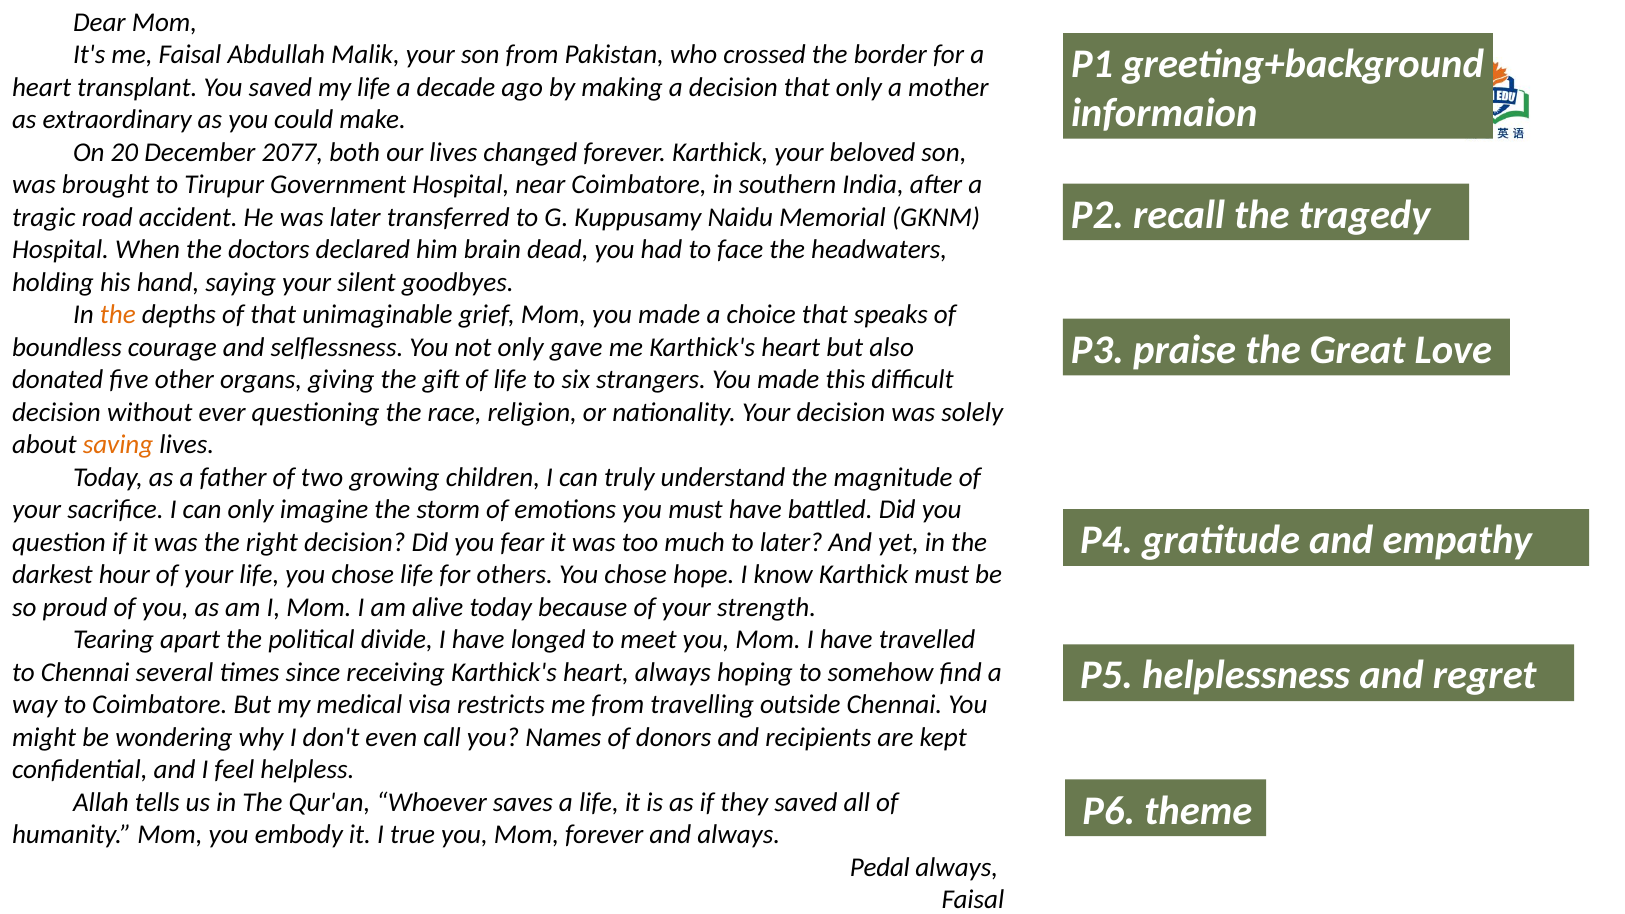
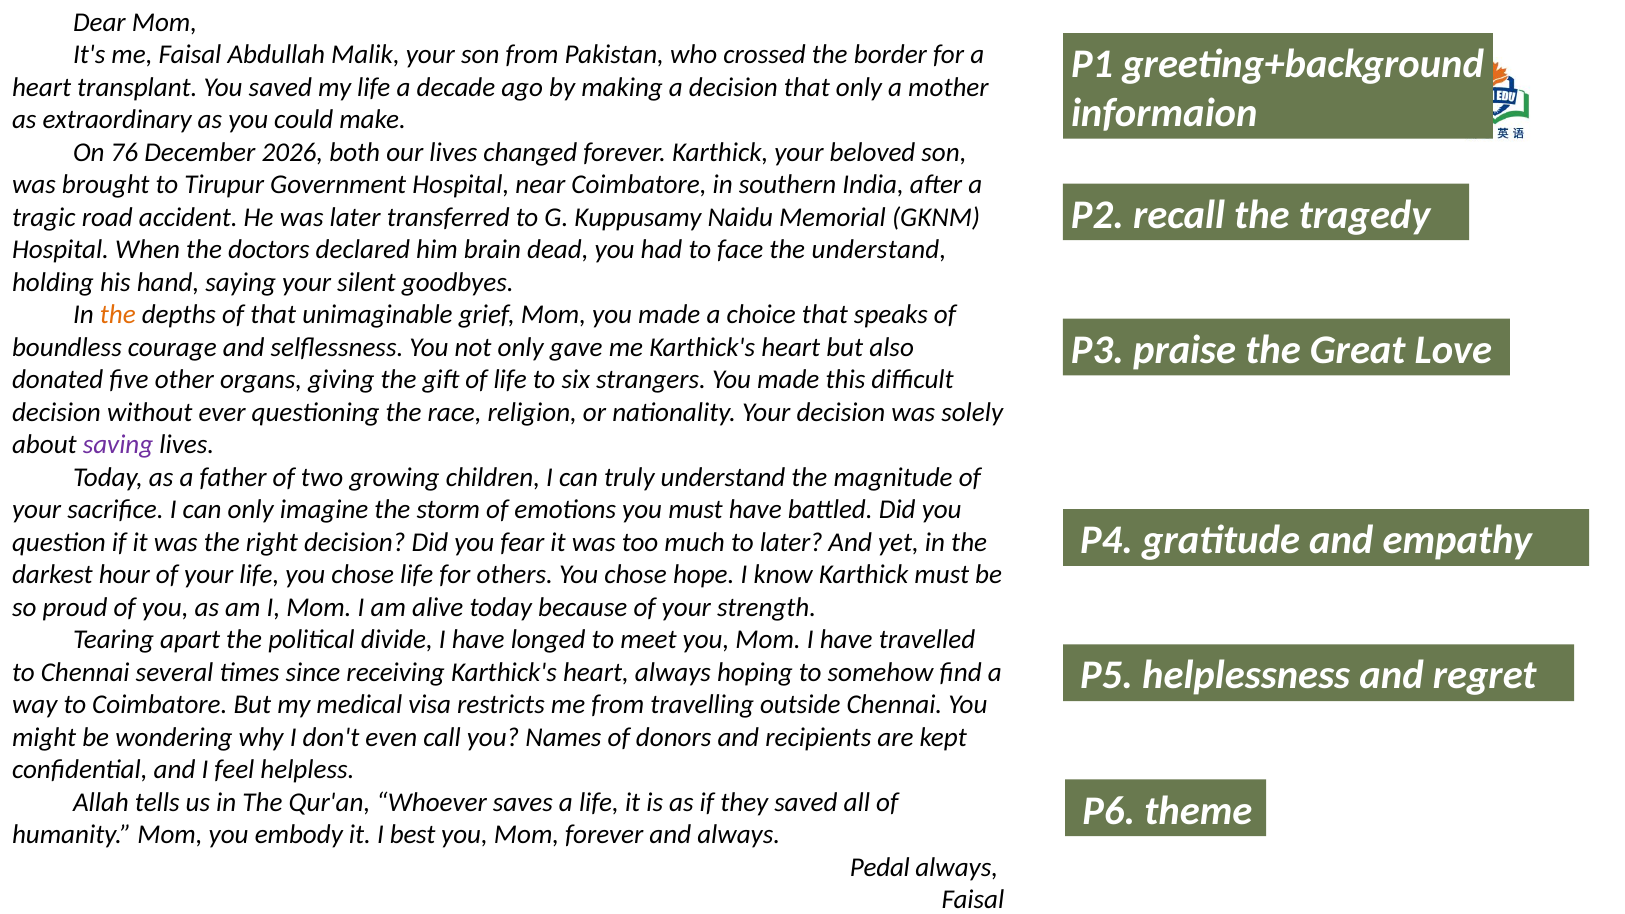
20: 20 -> 76
2077: 2077 -> 2026
the headwaters: headwaters -> understand
saving colour: orange -> purple
true: true -> best
